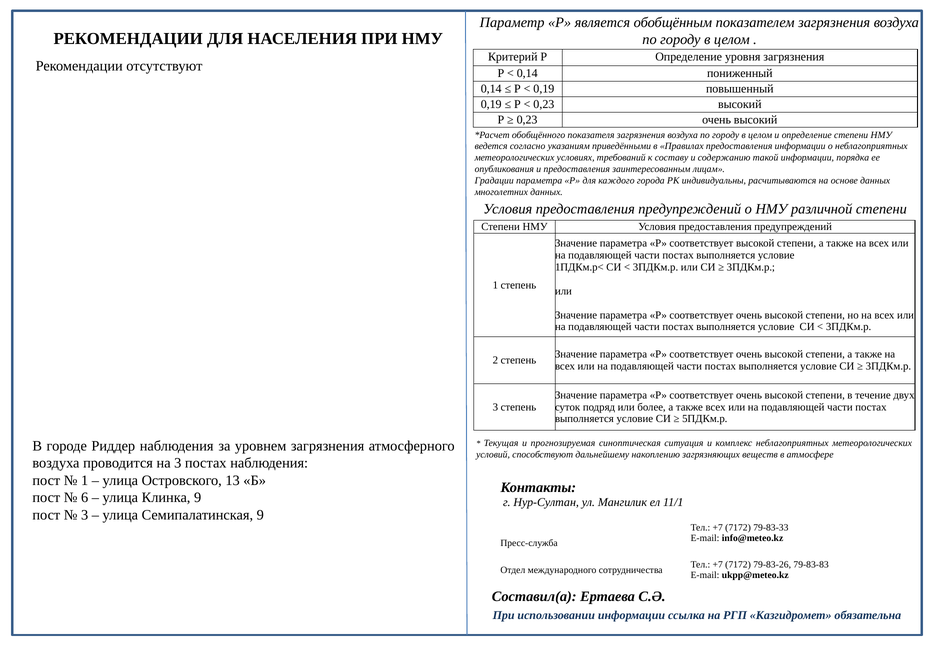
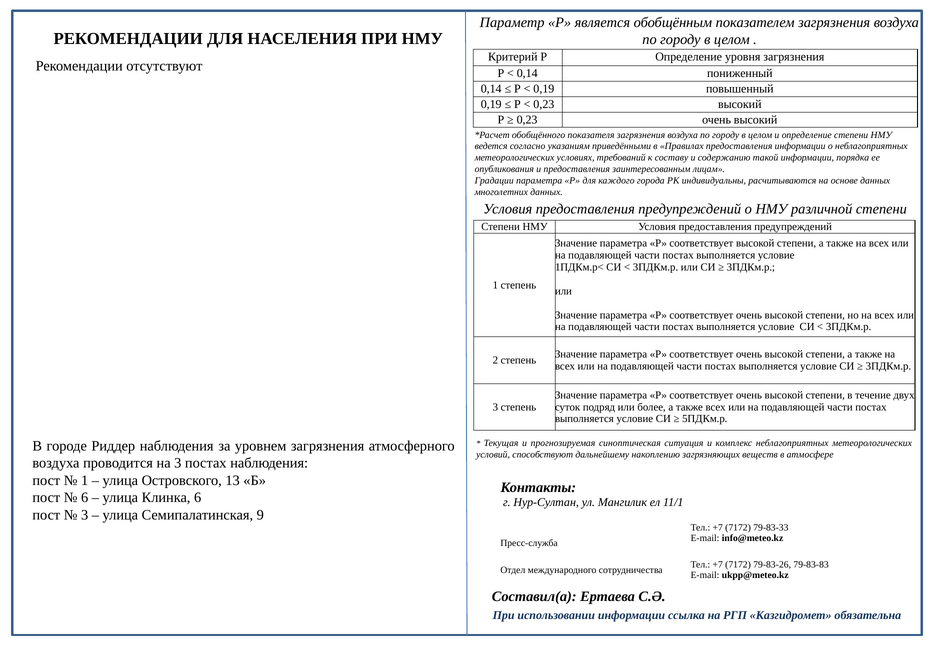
Клинка 9: 9 -> 6
